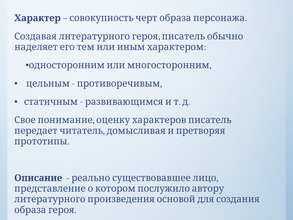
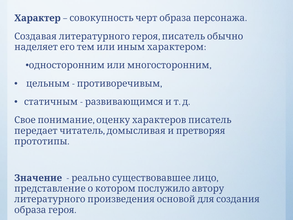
Описание: Описание -> Значение
